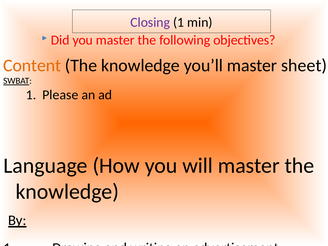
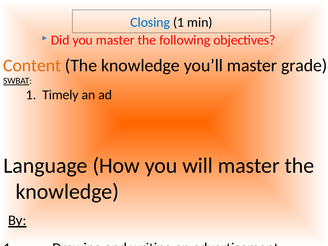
Closing colour: purple -> blue
sheet: sheet -> grade
Please: Please -> Timely
